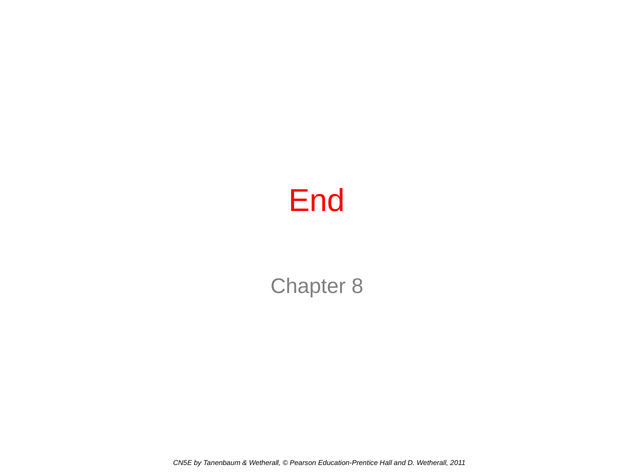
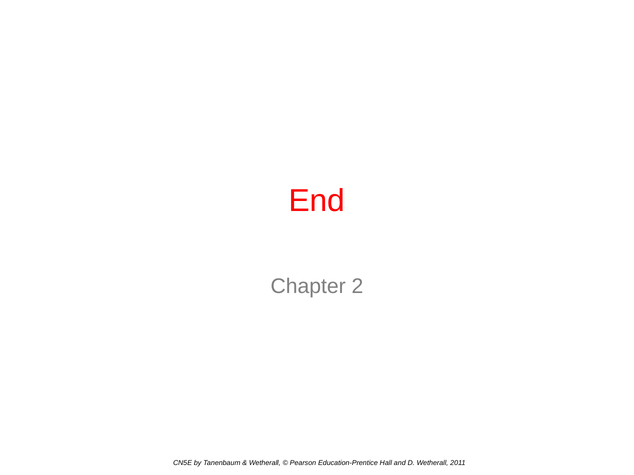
8: 8 -> 2
